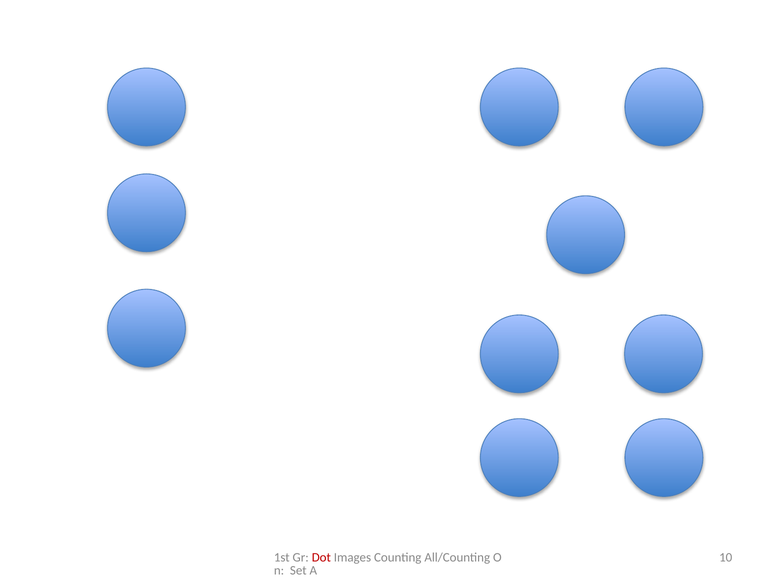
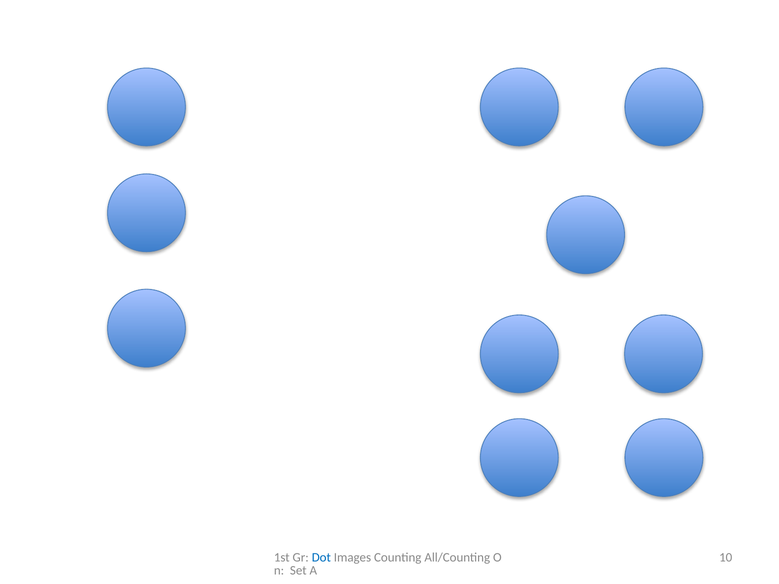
Dot colour: red -> blue
